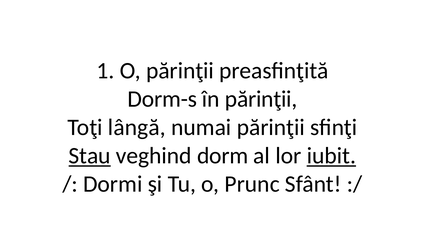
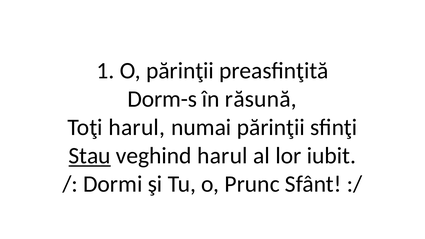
în părinţii: părinţii -> răsună
Toţi lângă: lângă -> harul
veghind dorm: dorm -> harul
iubit underline: present -> none
